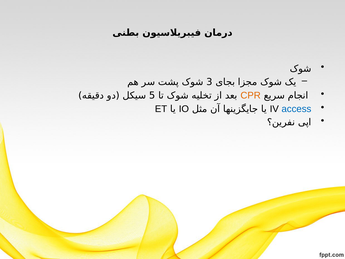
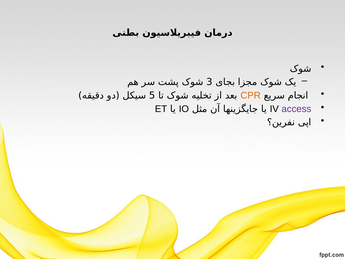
access colour: blue -> purple
